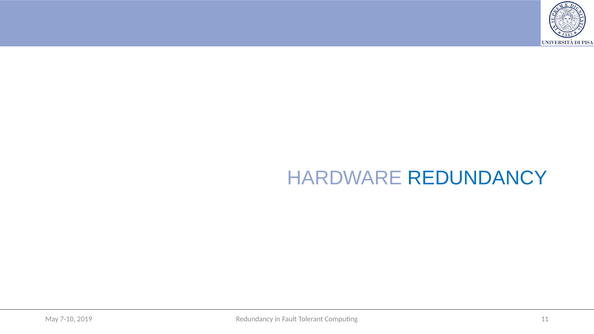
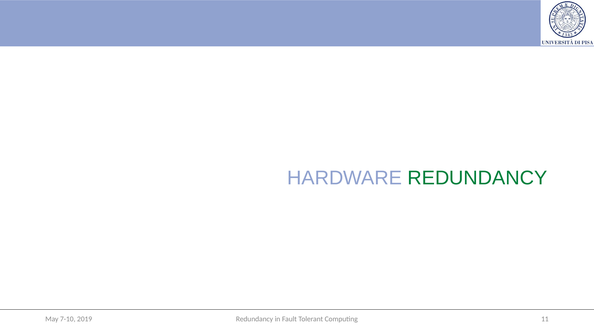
REDUNDANCY at (477, 178) colour: blue -> green
